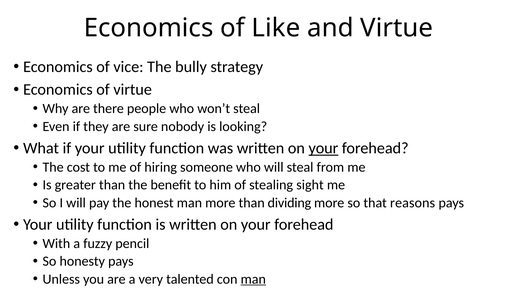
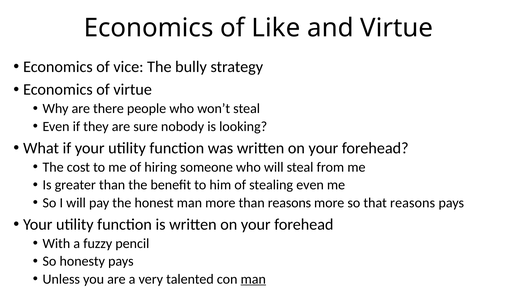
your at (323, 148) underline: present -> none
stealing sight: sight -> even
than dividing: dividing -> reasons
